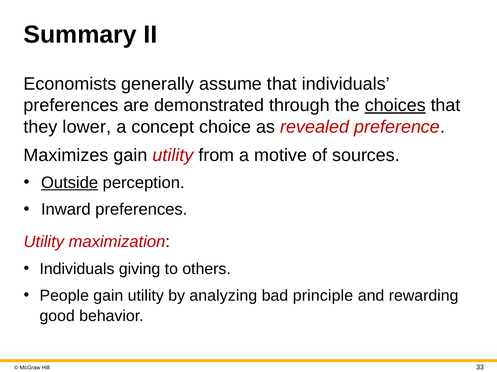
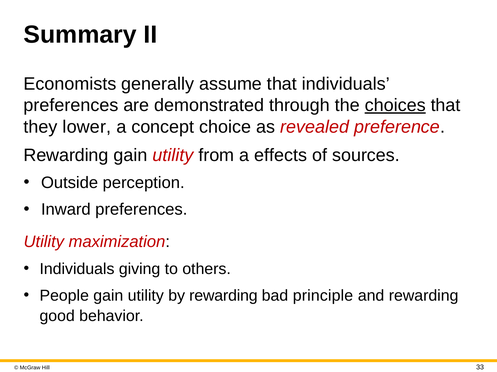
Maximizes at (66, 156): Maximizes -> Rewarding
motive: motive -> effects
Outside underline: present -> none
by analyzing: analyzing -> rewarding
